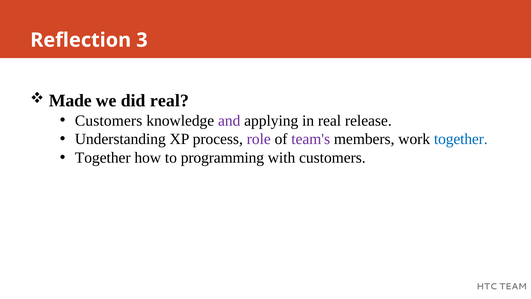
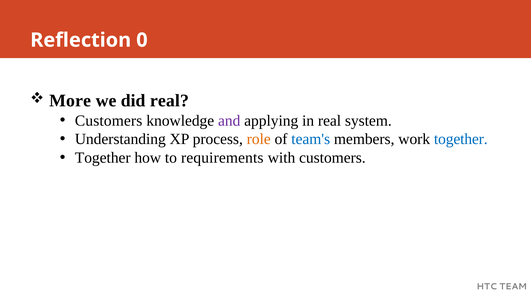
3: 3 -> 0
Made: Made -> More
release: release -> system
role colour: purple -> orange
team's colour: purple -> blue
programming: programming -> requirements
